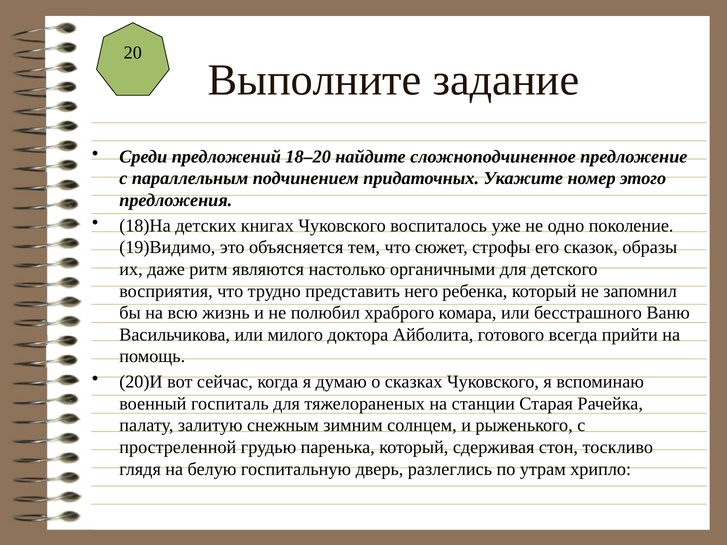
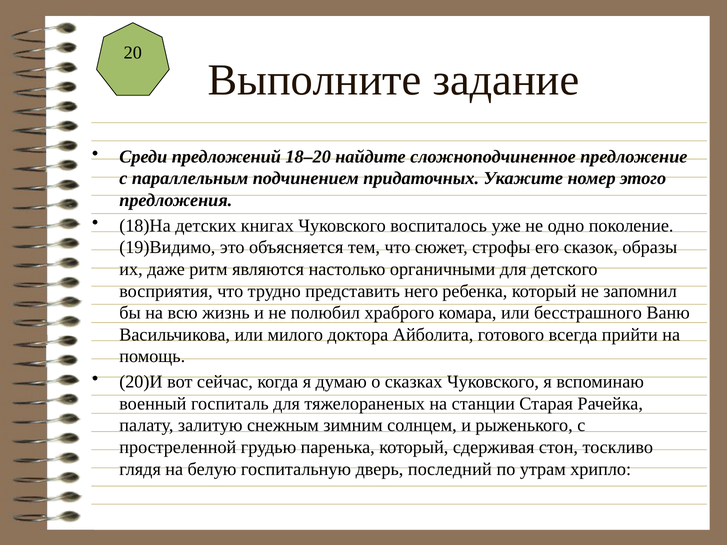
разлеглись: разлеглись -> последний
